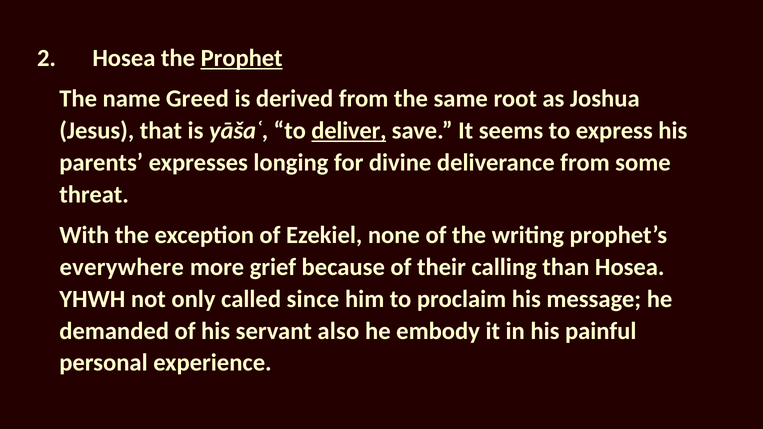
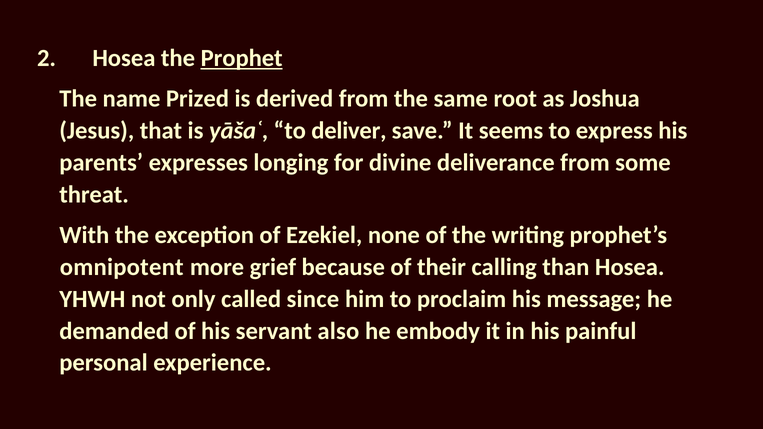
Greed: Greed -> Prized
deliver underline: present -> none
everywhere: everywhere -> omnipotent
